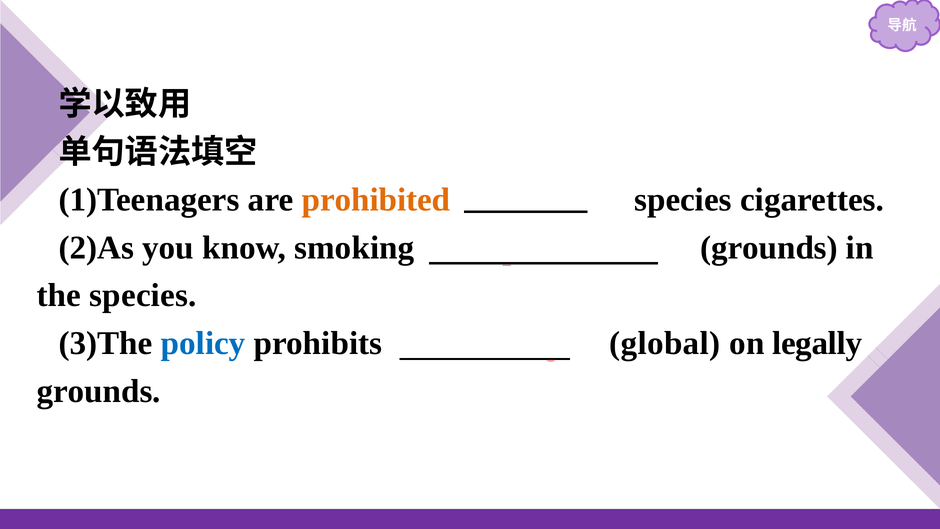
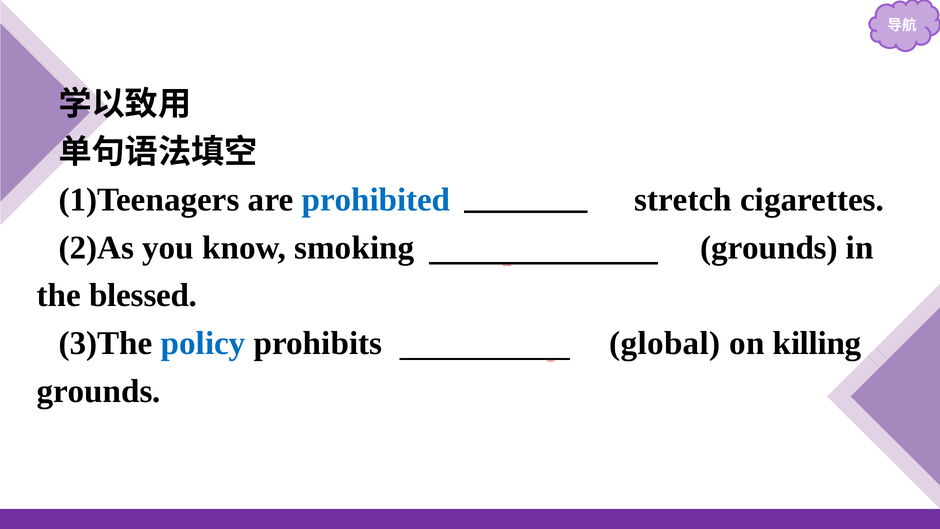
prohibited at (376, 200) colour: orange -> blue
species at (683, 200): species -> stretch
the species: species -> blessed
legally: legally -> killing
